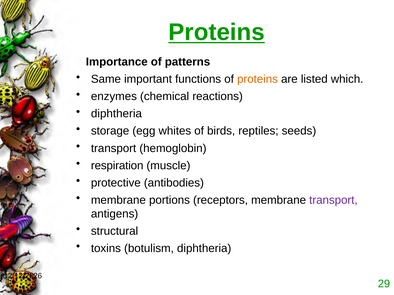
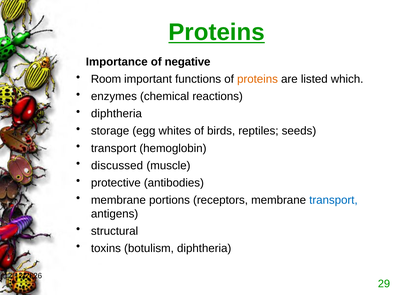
patterns: patterns -> negative
Same: Same -> Room
respiration: respiration -> discussed
transport at (333, 200) colour: purple -> blue
